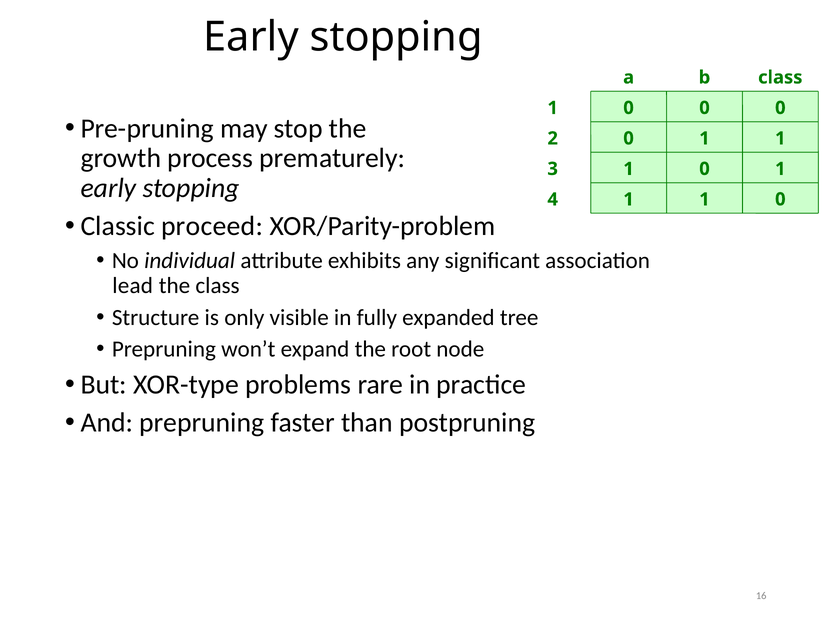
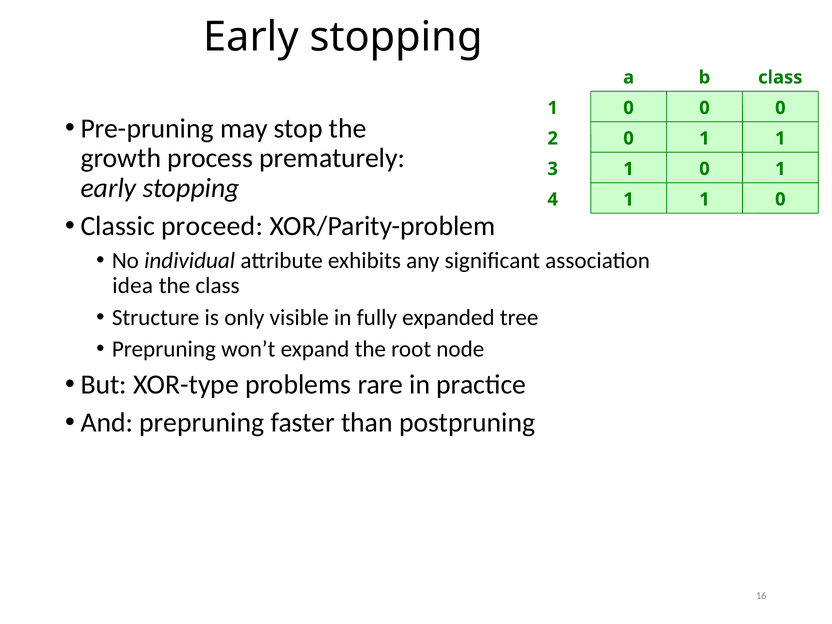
lead: lead -> idea
